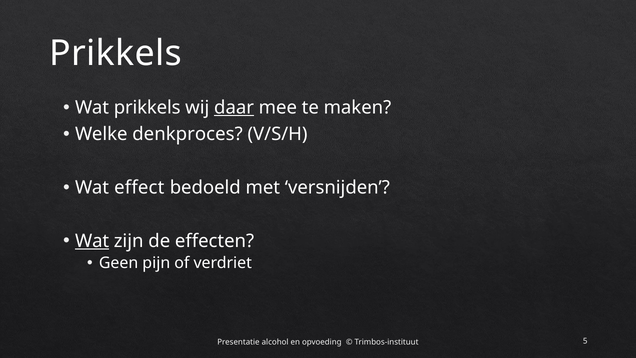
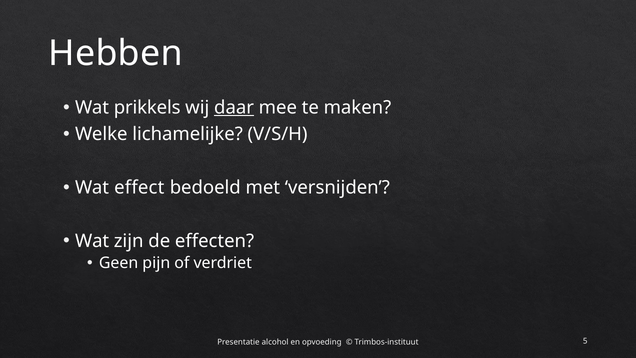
Prikkels at (115, 53): Prikkels -> Hebben
denkproces: denkproces -> lichamelijke
Wat at (92, 241) underline: present -> none
